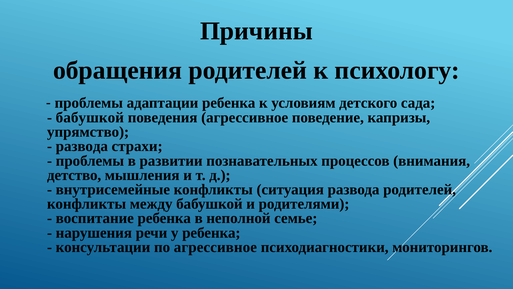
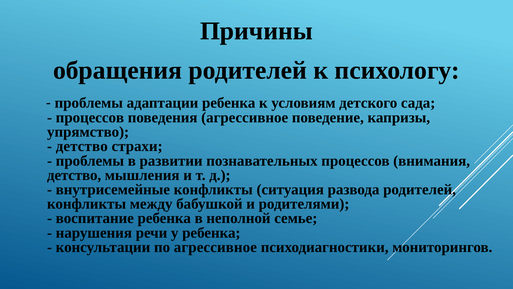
бабушкой at (90, 117): бабушкой -> процессов
развода at (82, 146): развода -> детство
